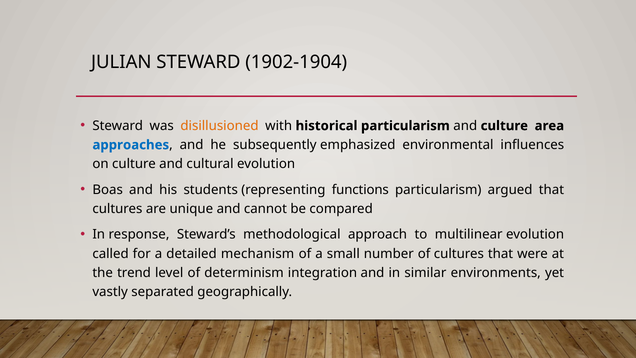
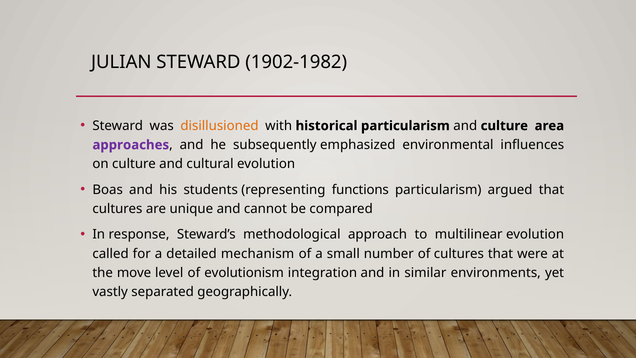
1902-1904: 1902-1904 -> 1902-1982
approaches colour: blue -> purple
trend: trend -> move
determinism: determinism -> evolutionism
